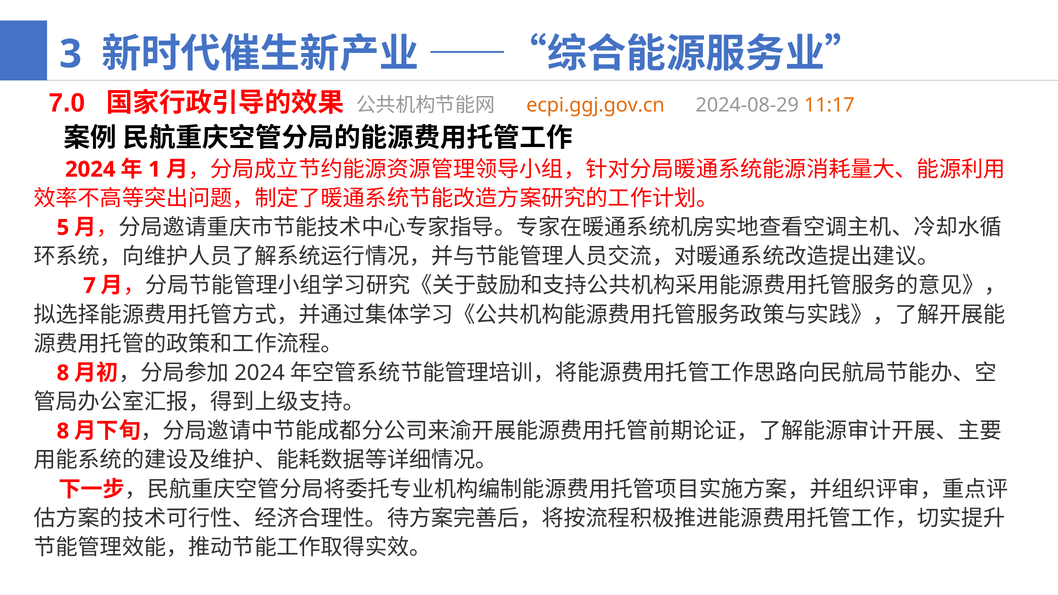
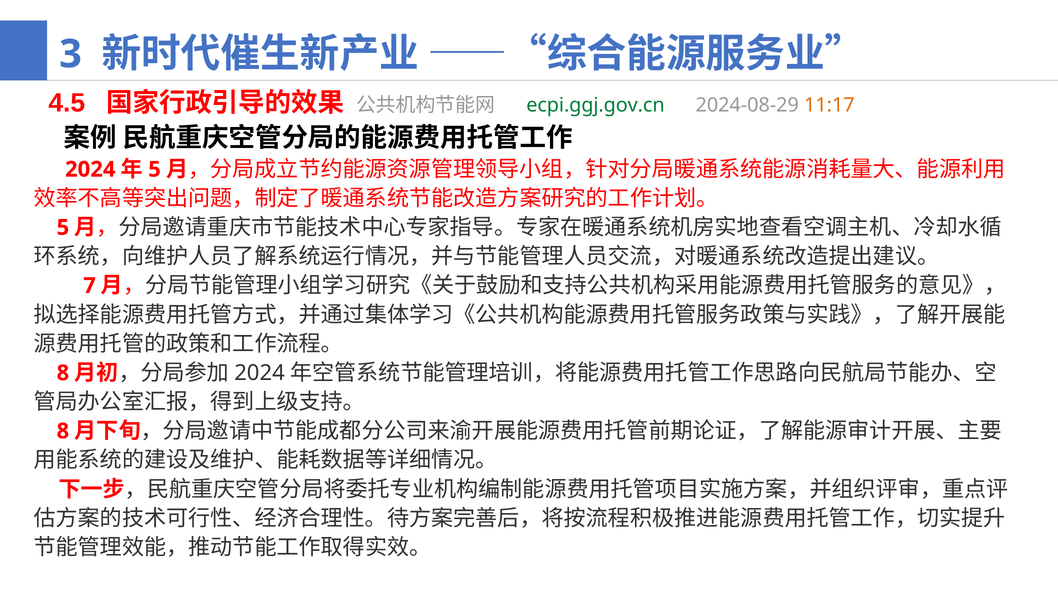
7.0: 7.0 -> 4.5
ecpi.ggj.gov.cn colour: orange -> green
1 at (155, 169): 1 -> 5
